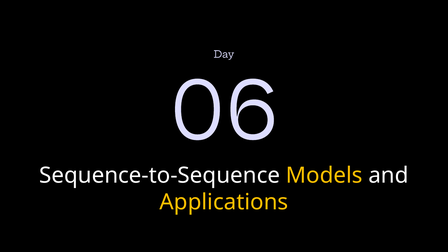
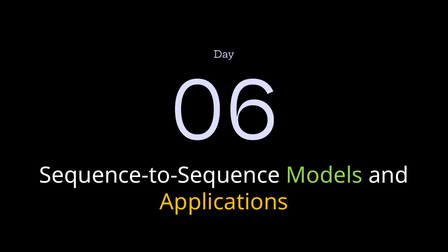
Models colour: yellow -> light green
